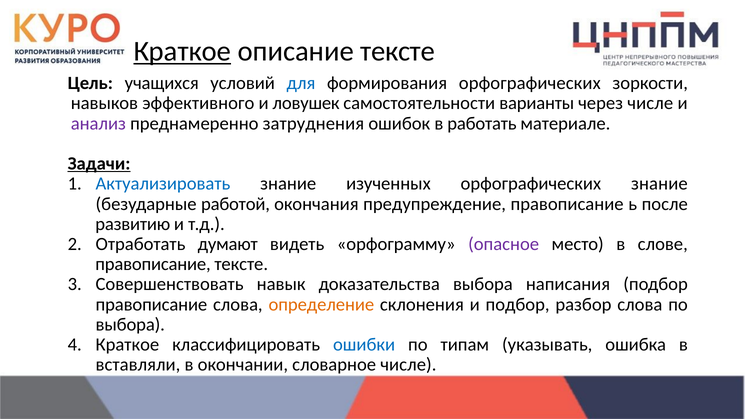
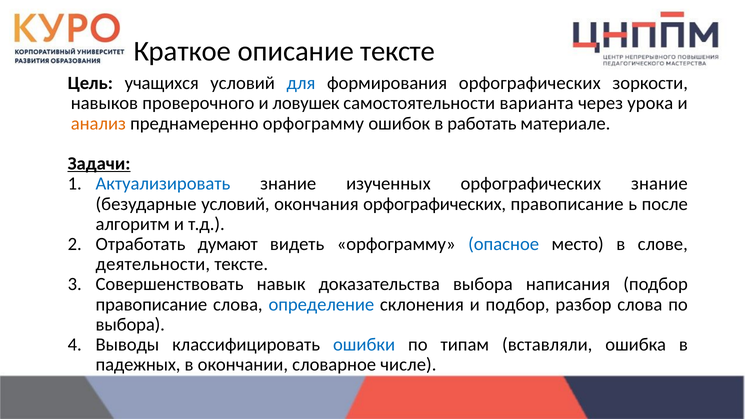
Краткое at (182, 51) underline: present -> none
эффективного: эффективного -> проверочного
варианты: варианты -> варианта
через числе: числе -> урока
анализ colour: purple -> orange
преднамеренно затруднения: затруднения -> орфограмму
безударные работой: работой -> условий
окончания предупреждение: предупреждение -> орфографических
развитию: развитию -> алгоритм
опасное colour: purple -> blue
правописание at (153, 264): правописание -> деятельности
определение colour: orange -> blue
Краткое at (127, 345): Краткое -> Выводы
указывать: указывать -> вставляли
вставляли: вставляли -> падежных
